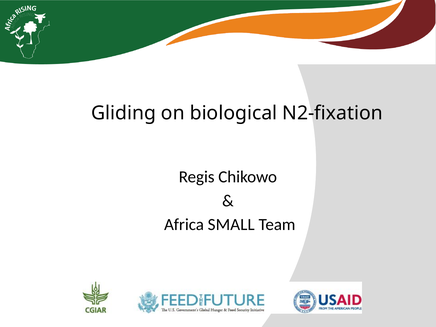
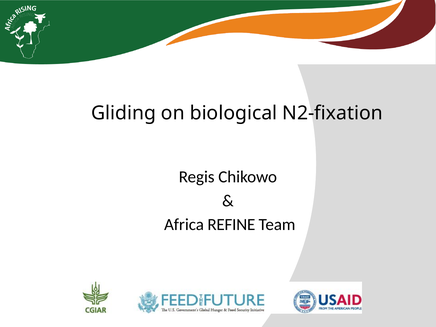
SMALL: SMALL -> REFINE
